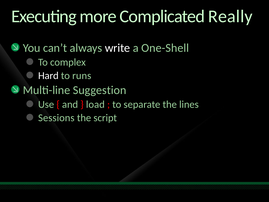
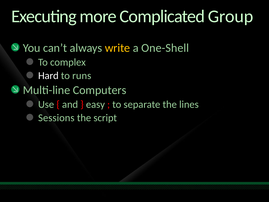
Really: Really -> Group
write colour: white -> yellow
Suggestion: Suggestion -> Computers
load: load -> easy
